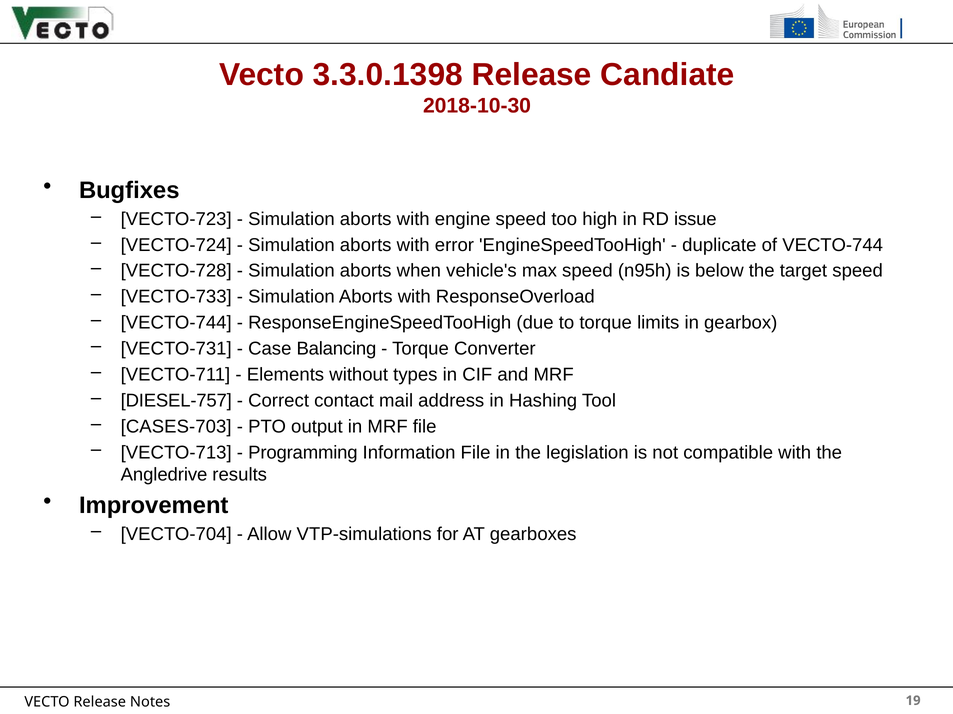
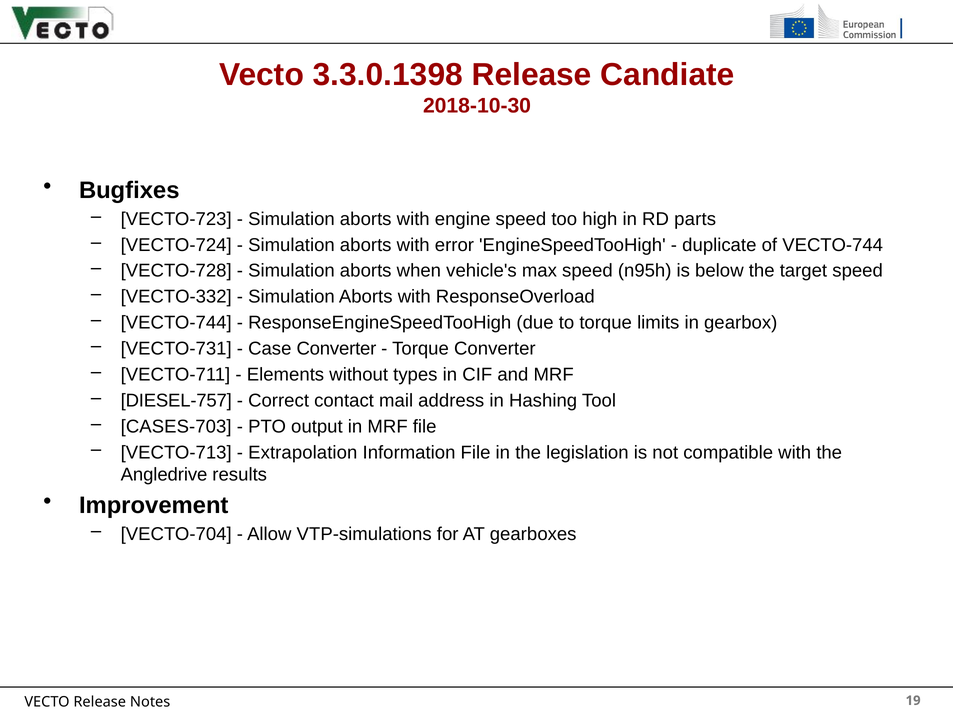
issue: issue -> parts
VECTO-733: VECTO-733 -> VECTO-332
Case Balancing: Balancing -> Converter
Programming: Programming -> Extrapolation
